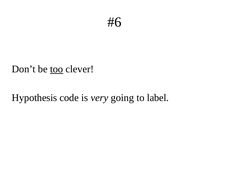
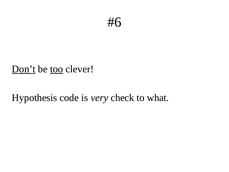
Don’t underline: none -> present
going: going -> check
label: label -> what
